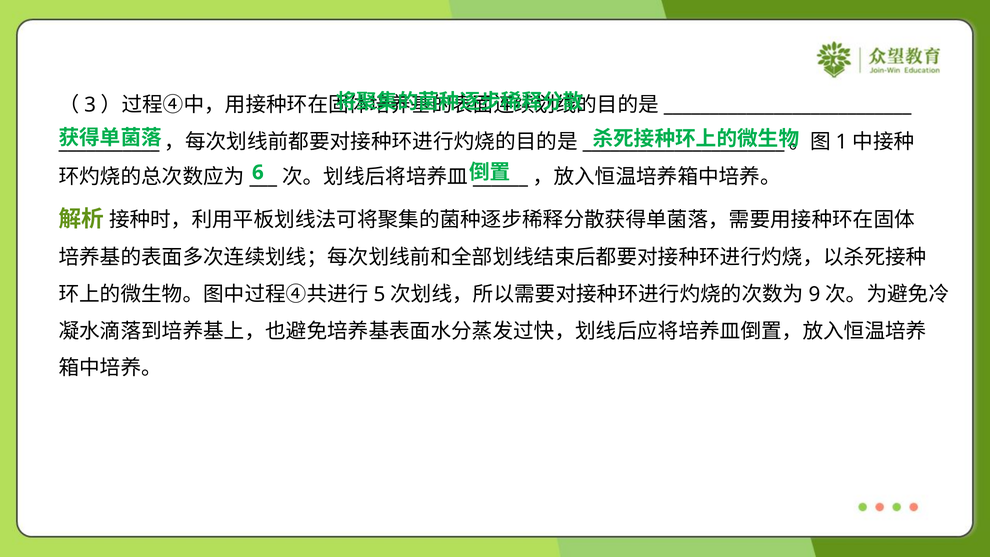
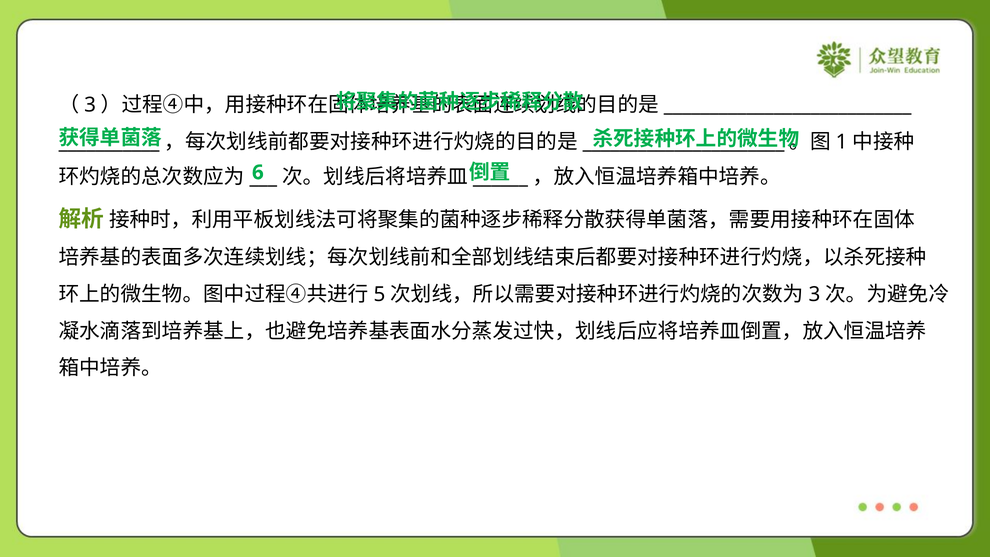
9 at (814, 294): 9 -> 3
